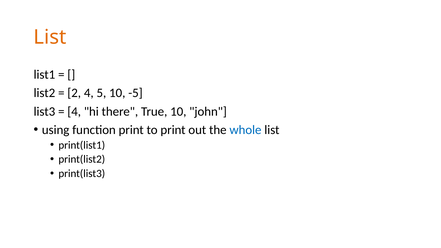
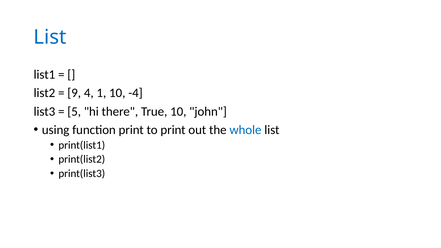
List at (50, 37) colour: orange -> blue
2: 2 -> 9
5: 5 -> 1
-5: -5 -> -4
4 at (74, 111): 4 -> 5
